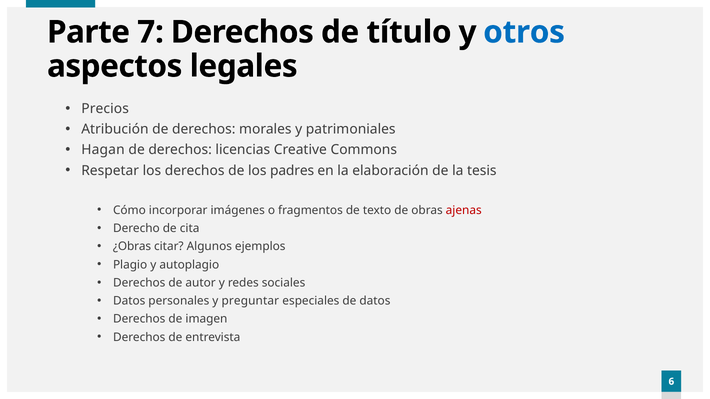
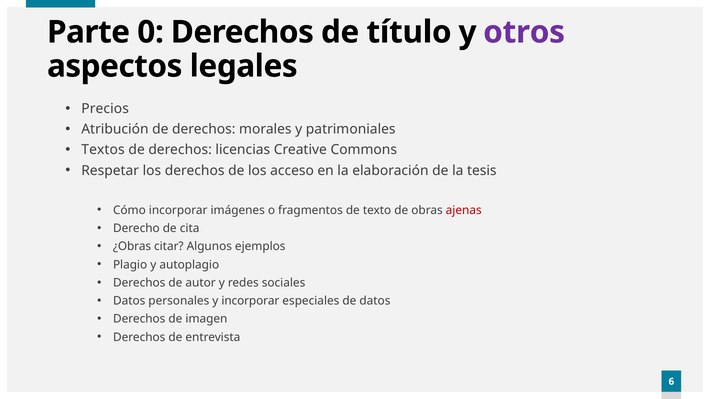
7: 7 -> 0
otros colour: blue -> purple
Hagan: Hagan -> Textos
padres: padres -> acceso
y preguntar: preguntar -> incorporar
